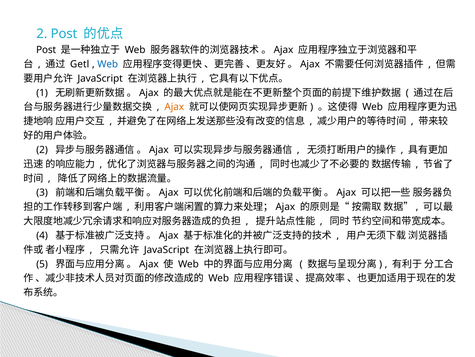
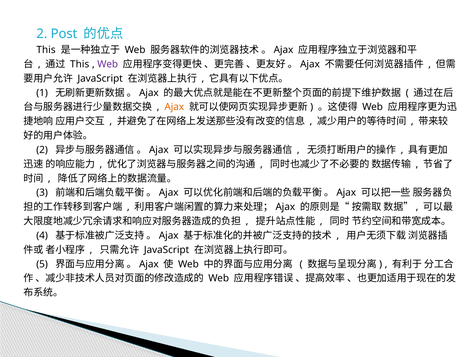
Post at (46, 50): Post -> This
Getl at (80, 64): Getl -> This
Web at (108, 64) colour: blue -> purple
